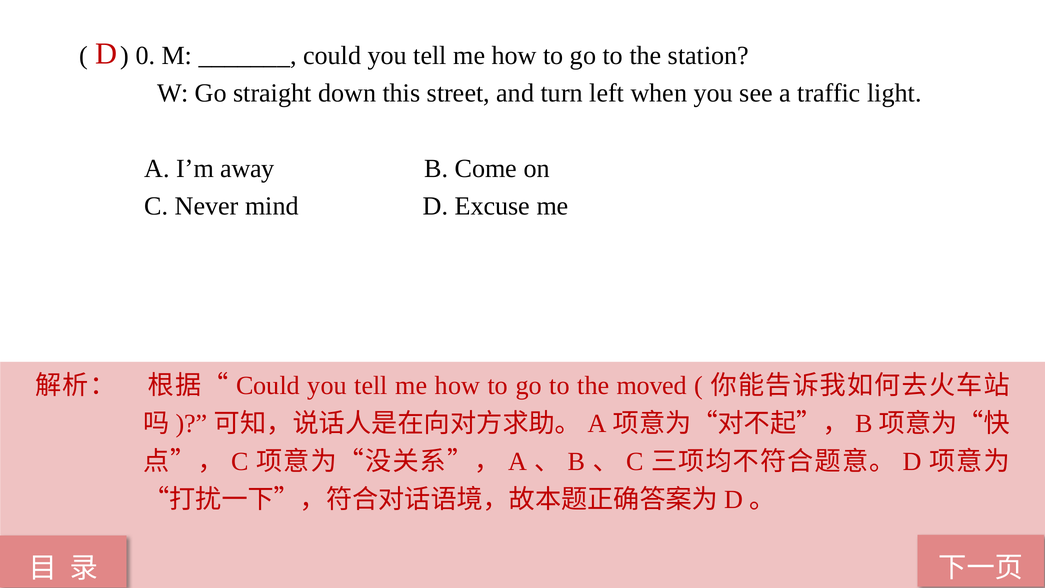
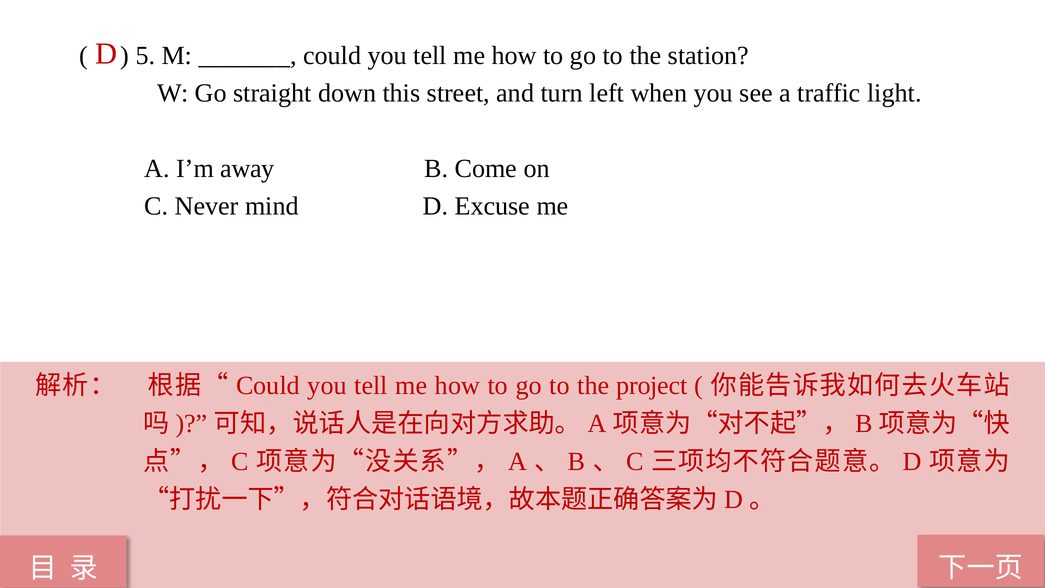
0: 0 -> 5
moved: moved -> project
